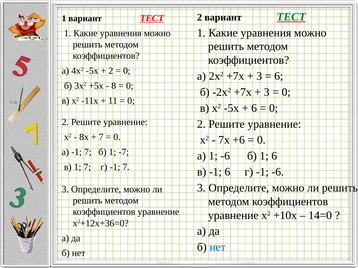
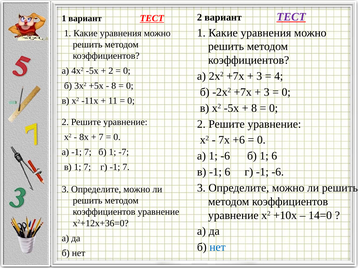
ТЕСТ at (291, 17) colour: green -> purple
6 at (279, 76): 6 -> 4
6 at (254, 108): 6 -> 8
